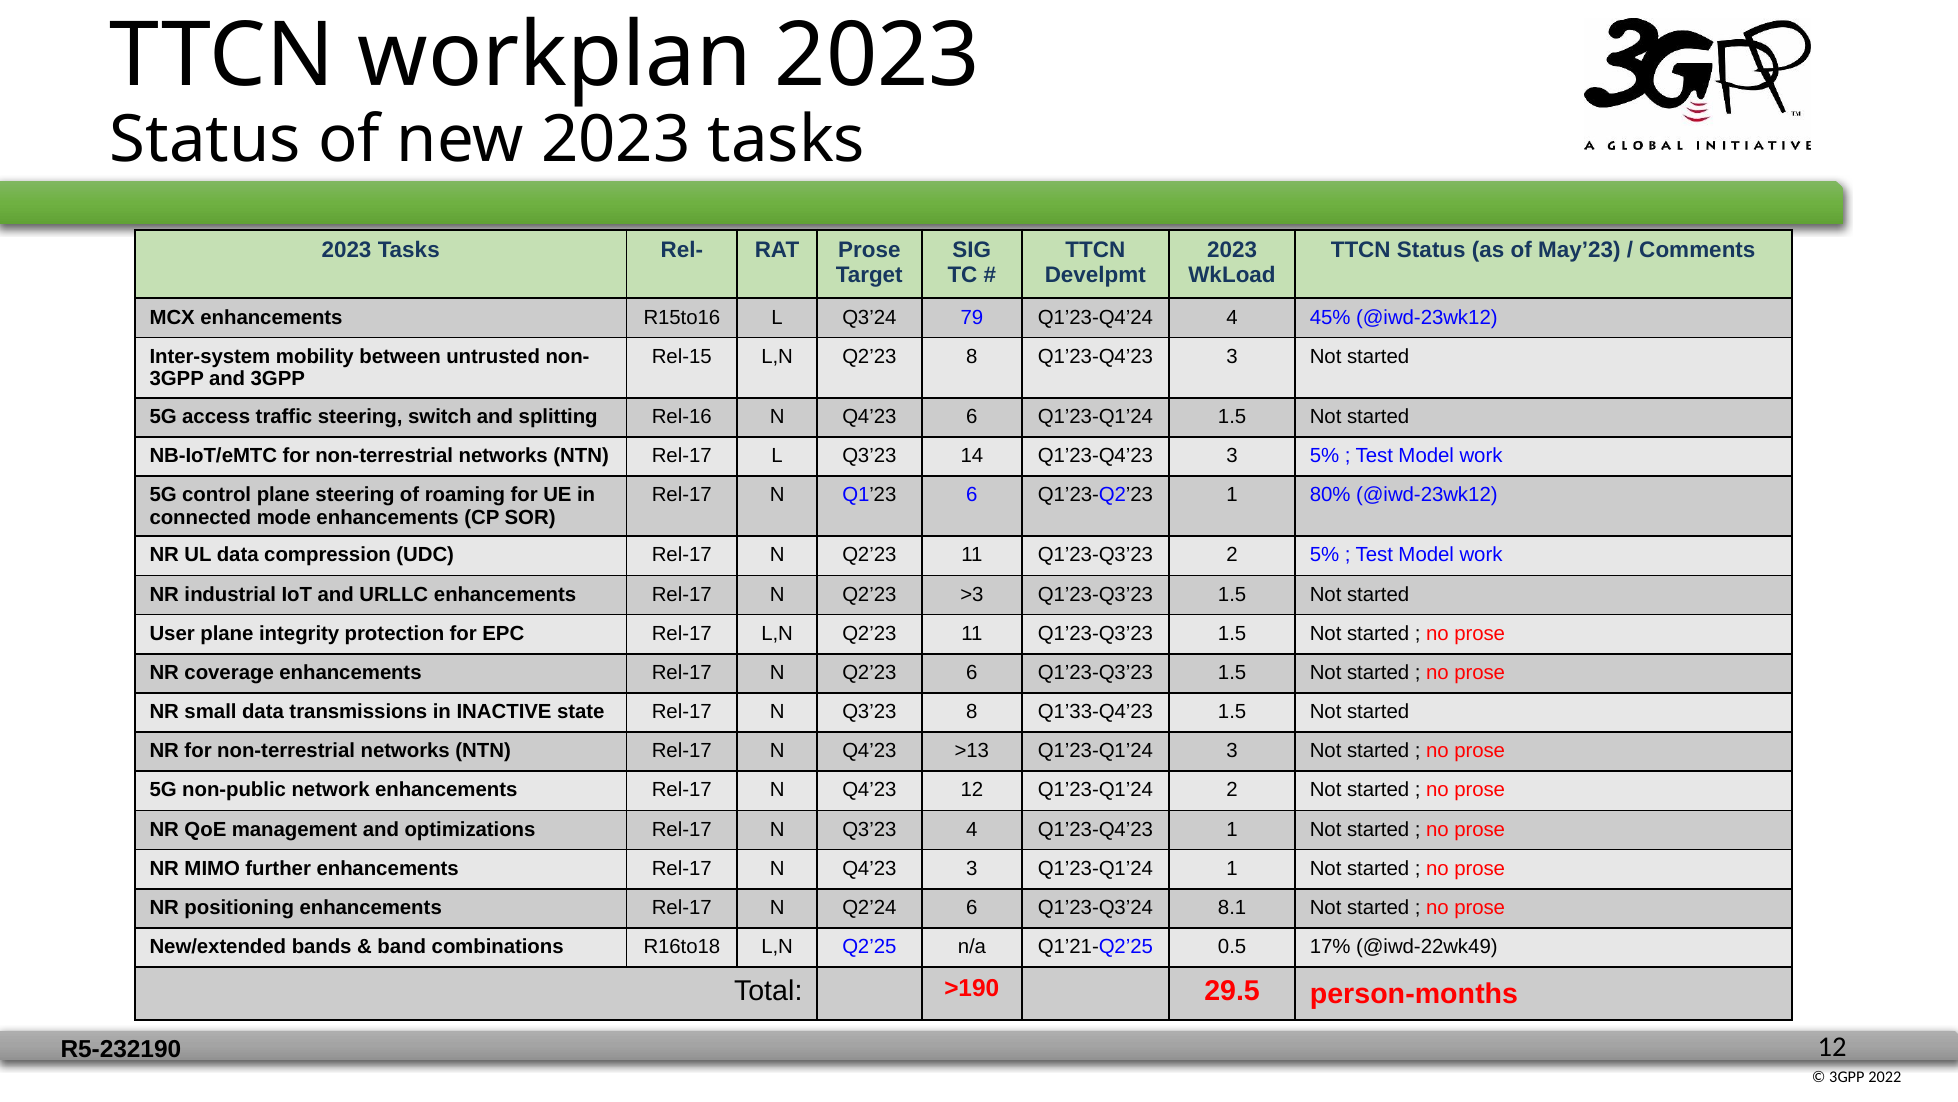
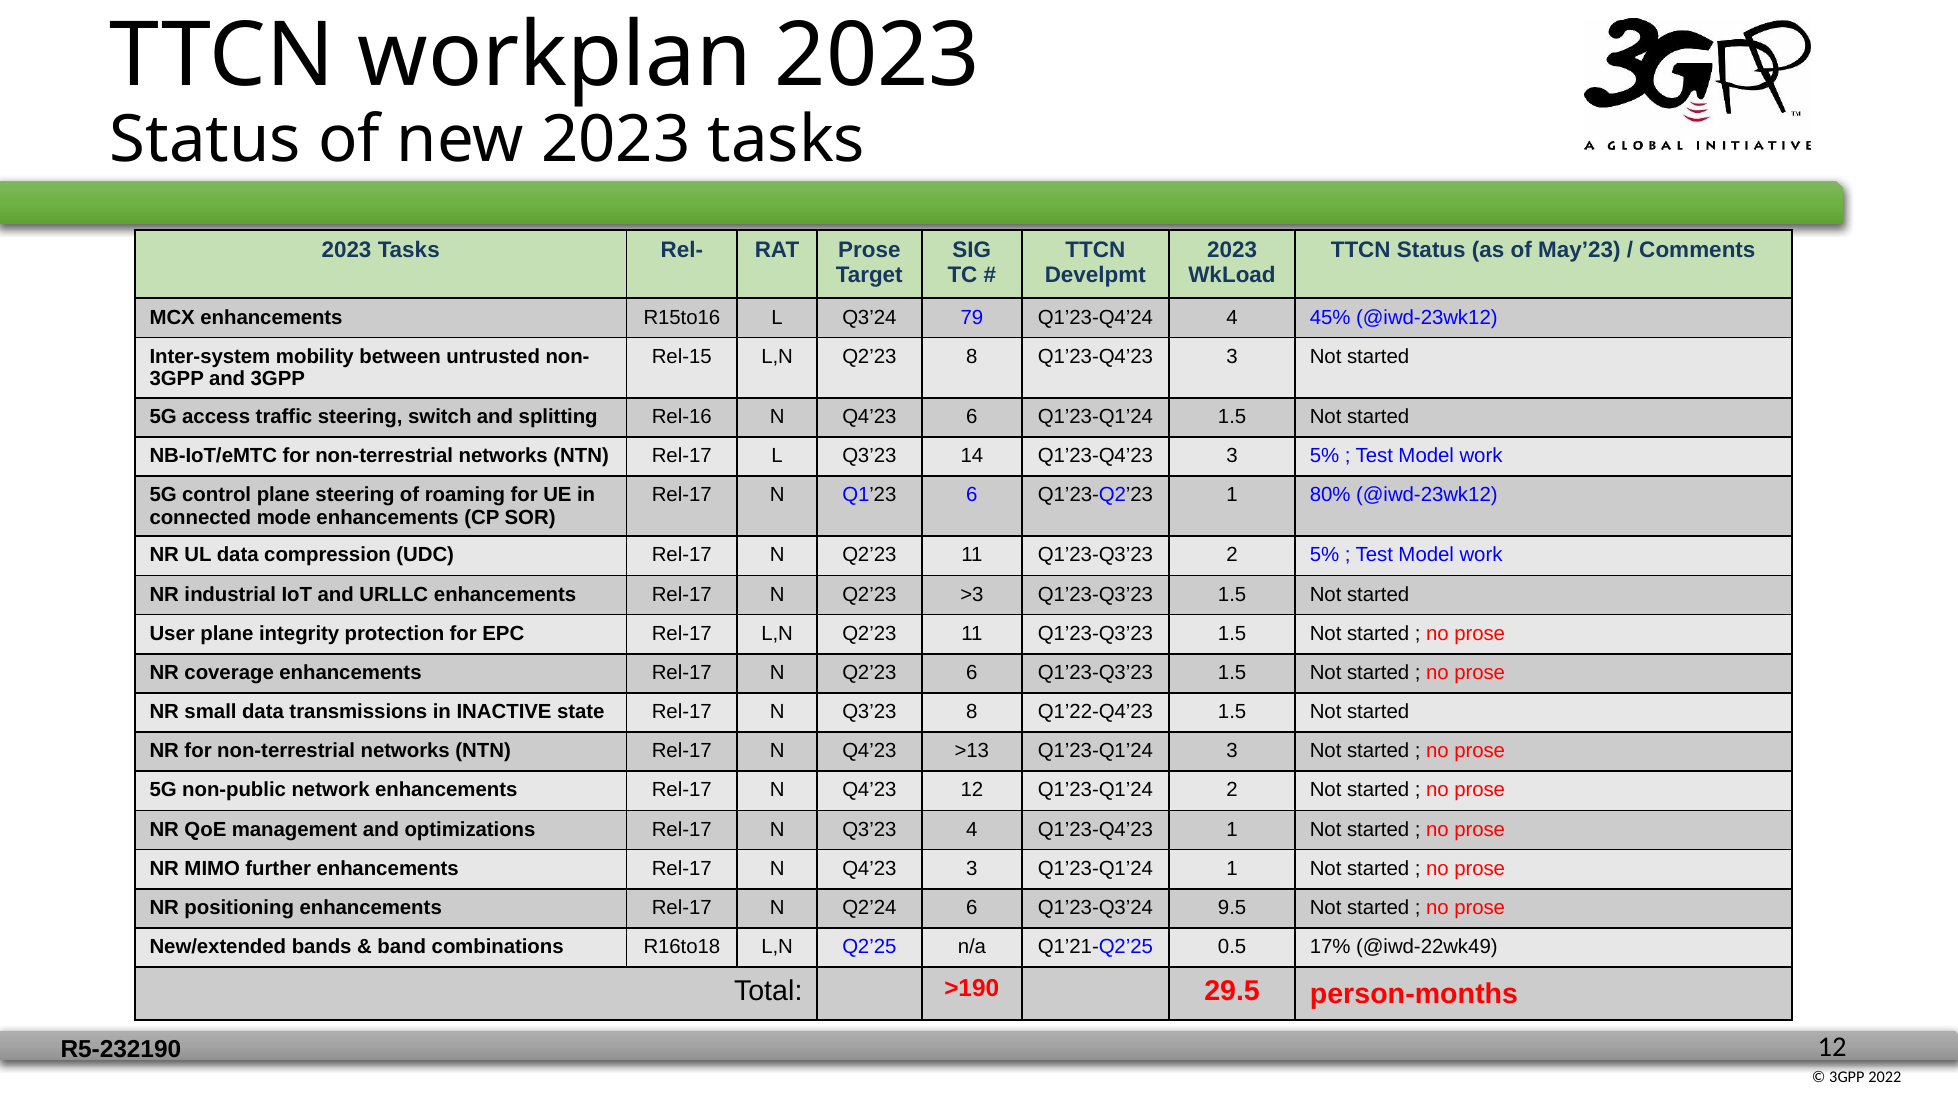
Q1’33-Q4’23: Q1’33-Q4’23 -> Q1’22-Q4’23
8.1: 8.1 -> 9.5
